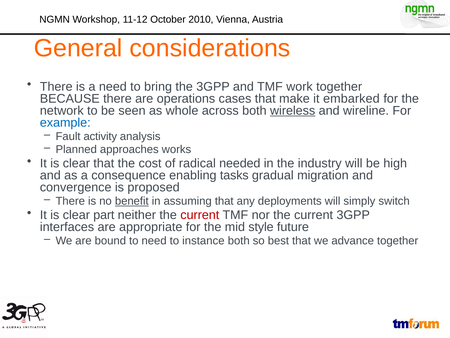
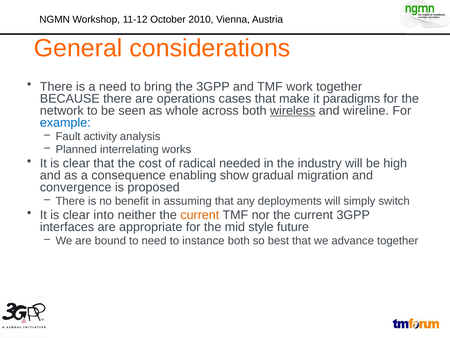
embarked: embarked -> paradigms
approaches: approaches -> interrelating
tasks: tasks -> show
benefit underline: present -> none
part: part -> into
current at (200, 215) colour: red -> orange
